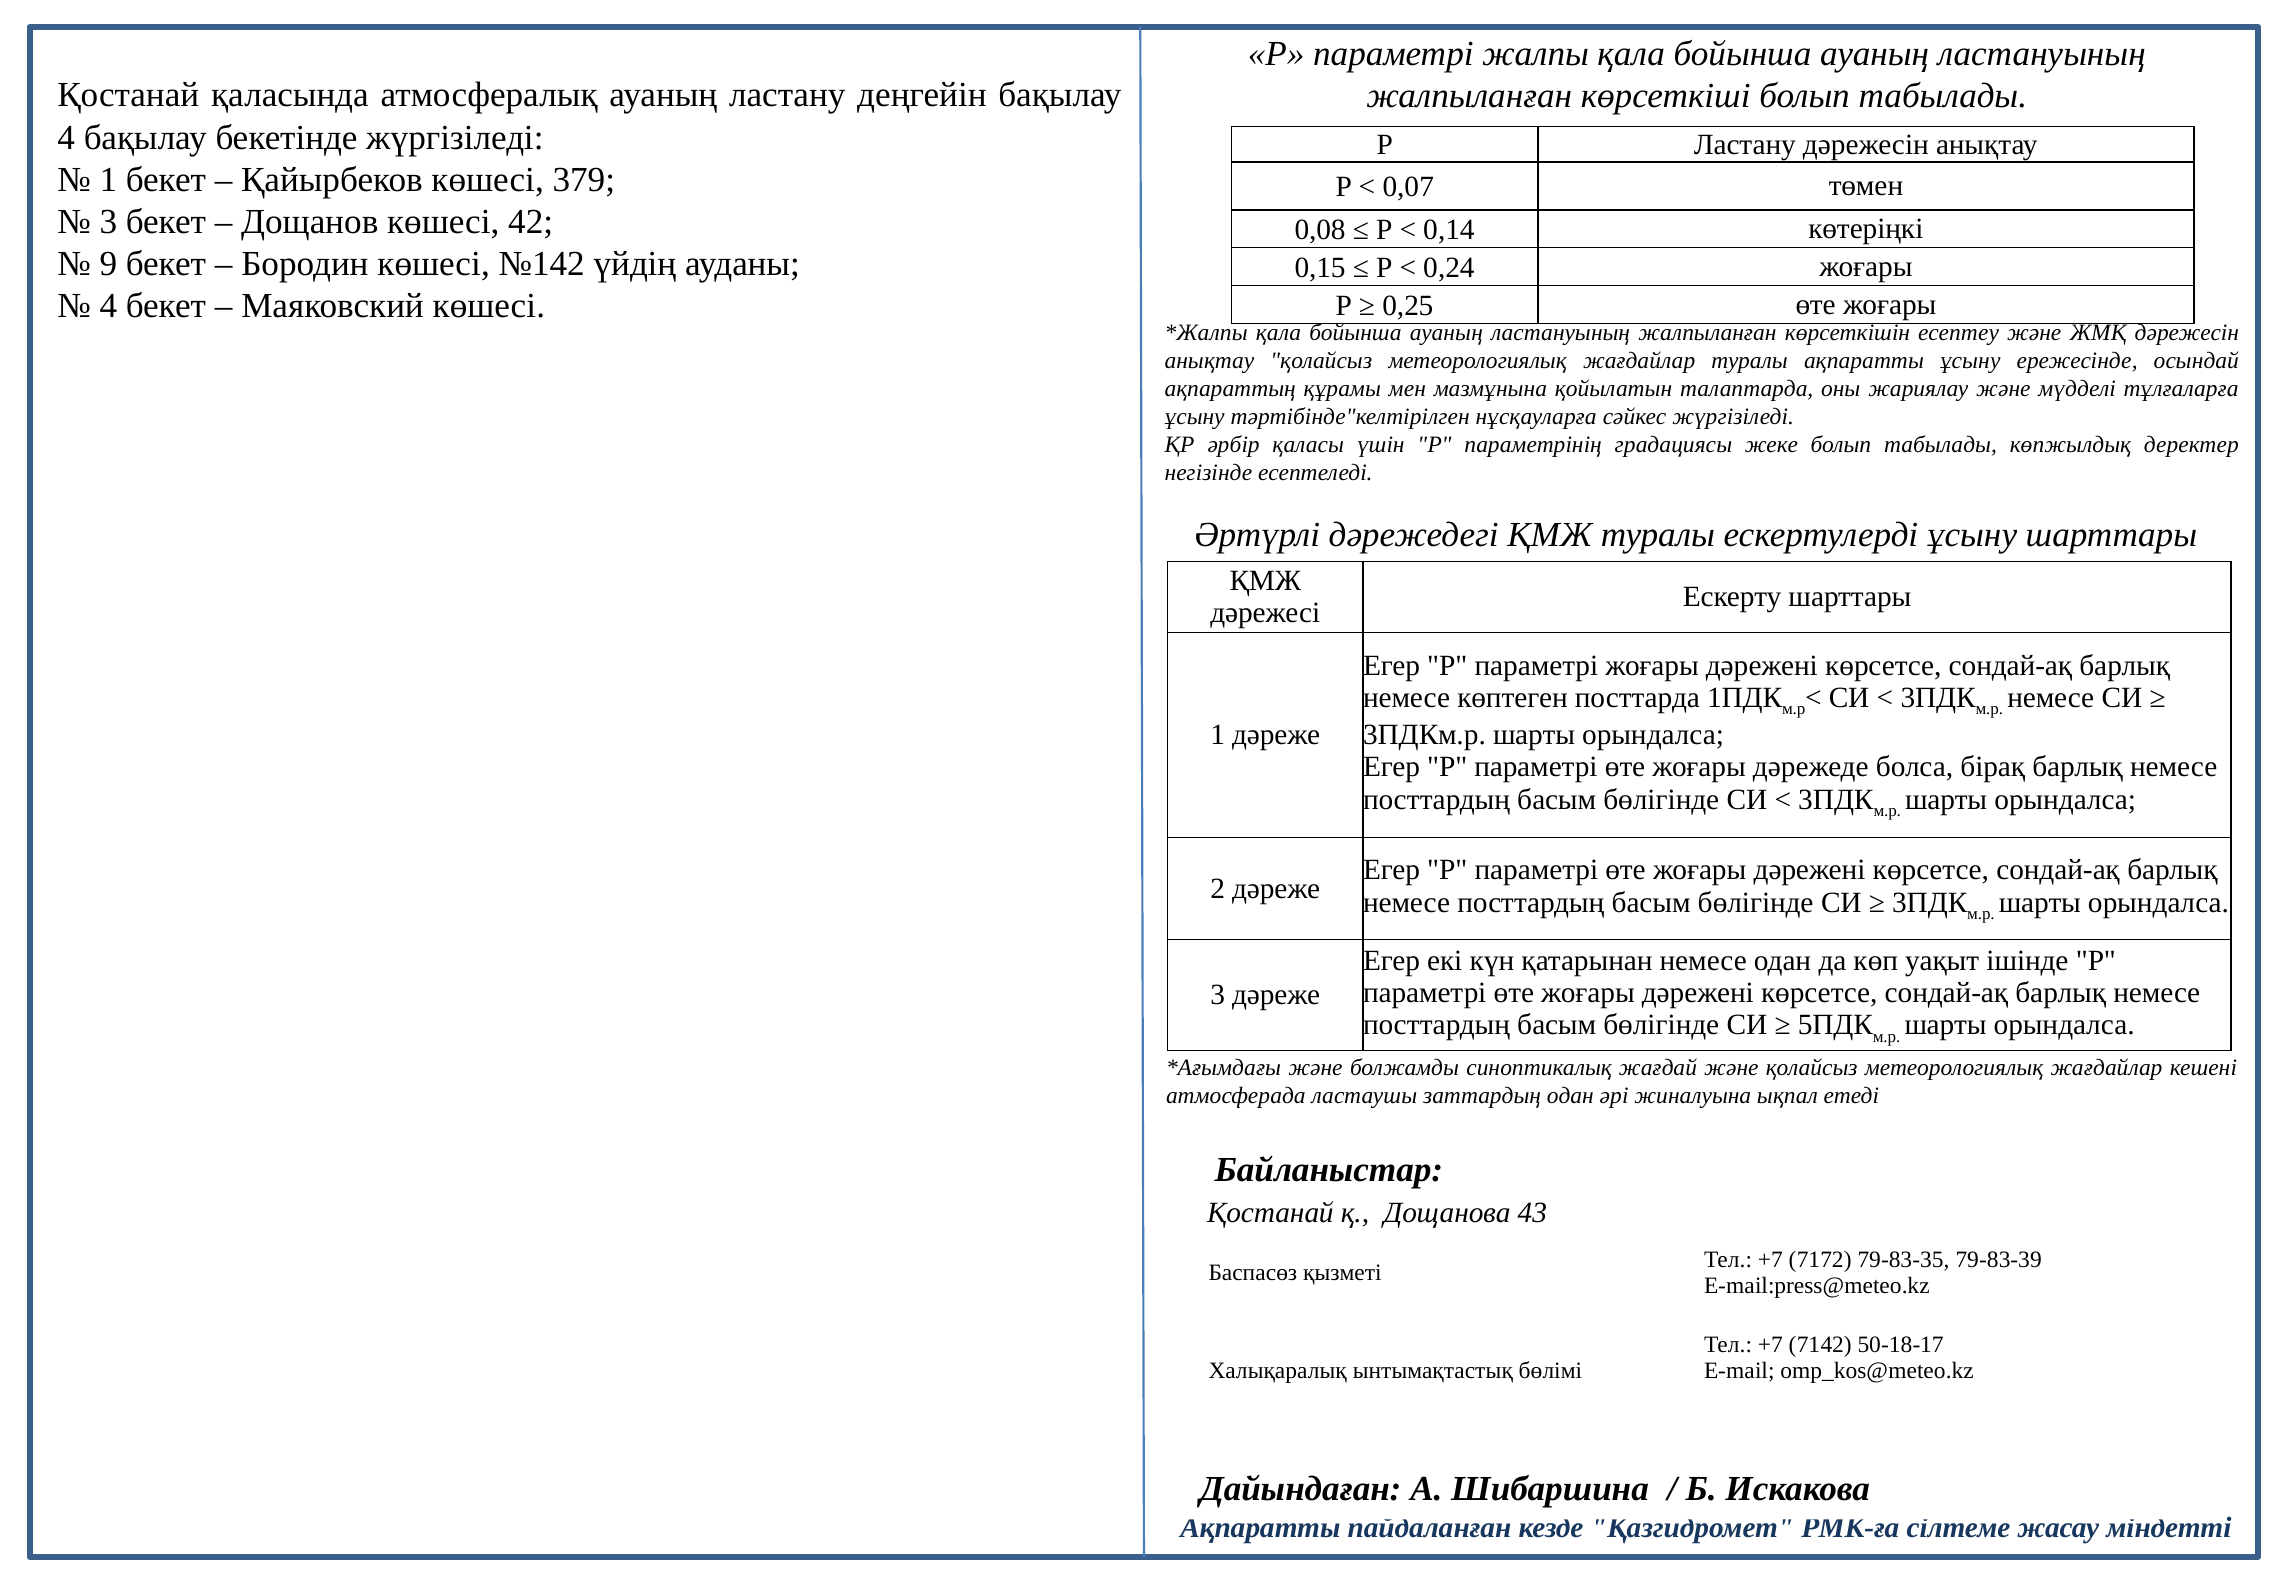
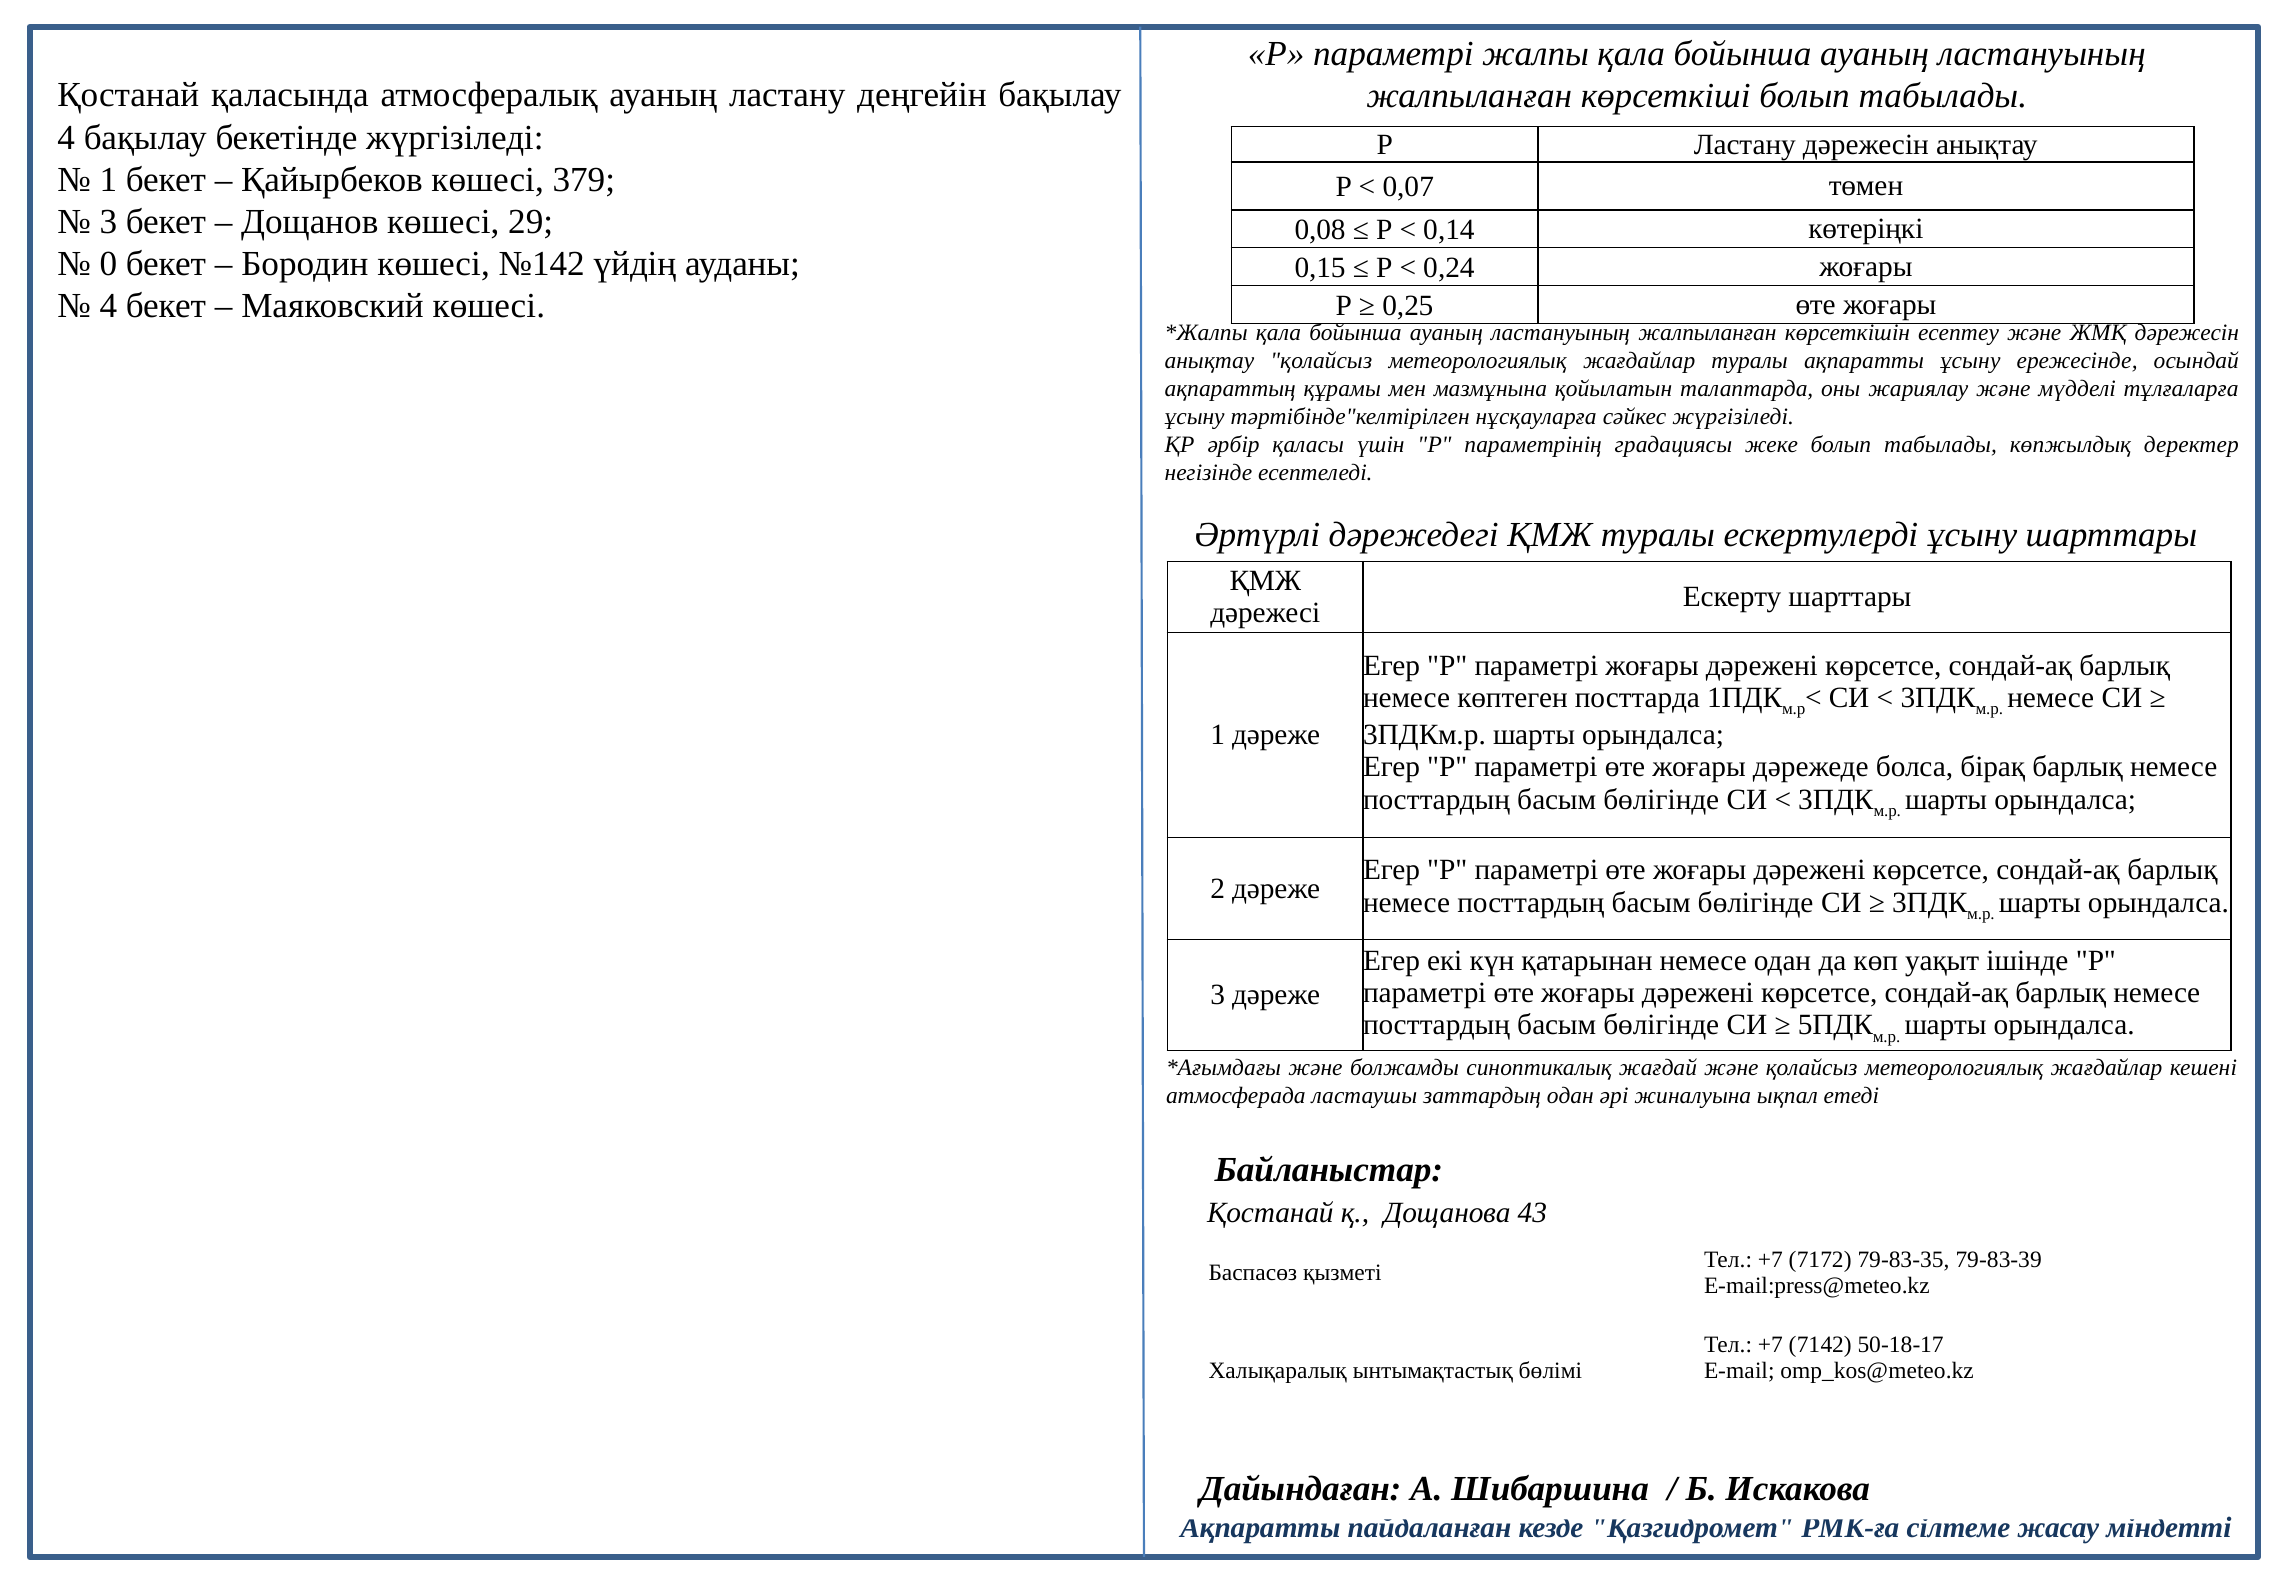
42: 42 -> 29
9: 9 -> 0
